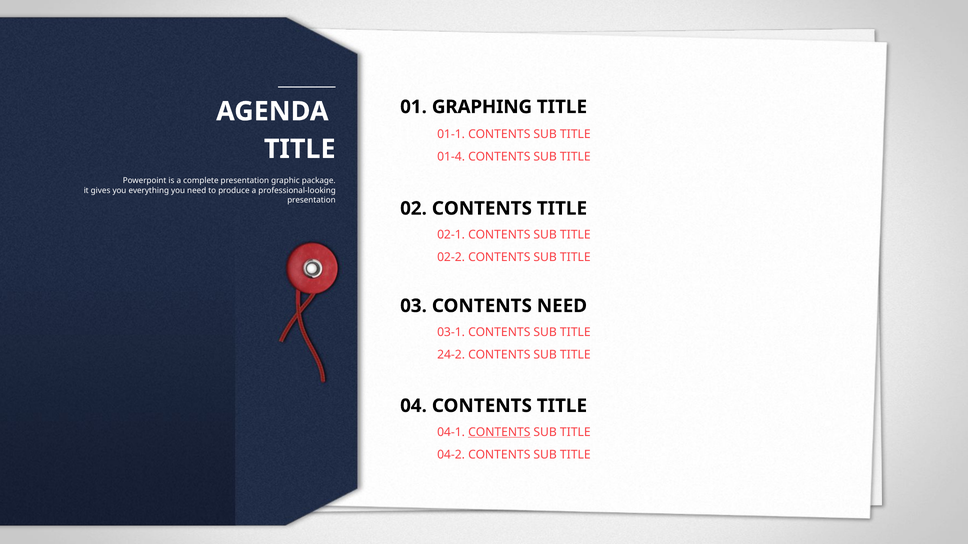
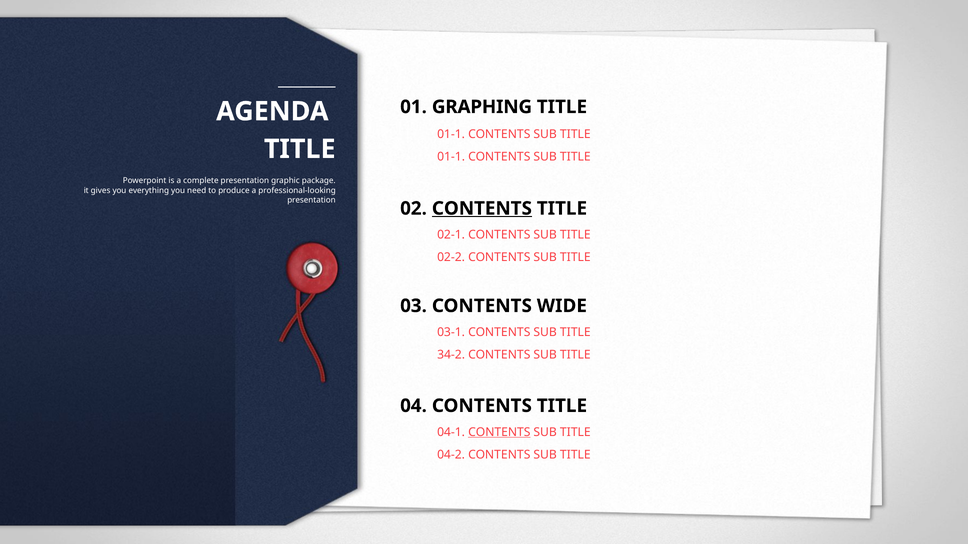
01-4 at (451, 157): 01-4 -> 01-1
CONTENTS at (482, 209) underline: none -> present
CONTENTS NEED: NEED -> WIDE
24-2: 24-2 -> 34-2
